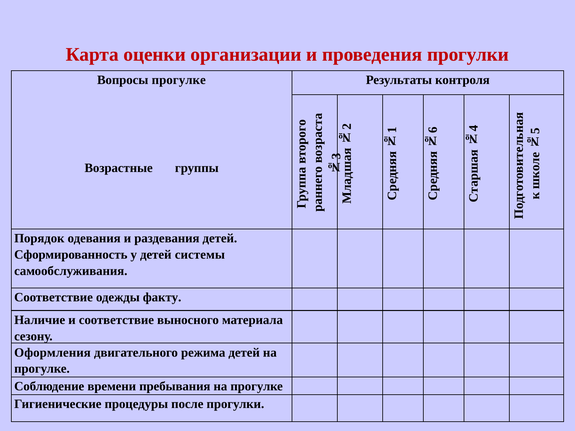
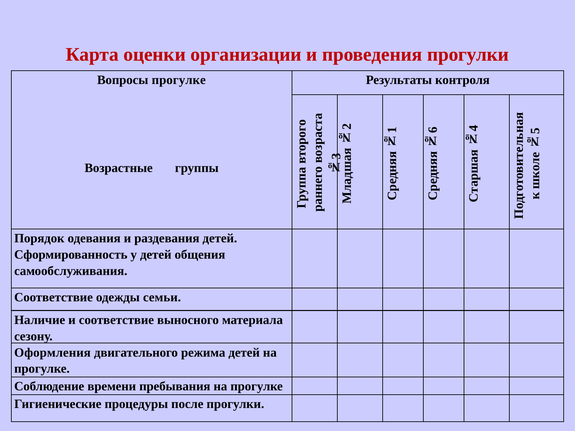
системы: системы -> общения
факту: факту -> семьи
